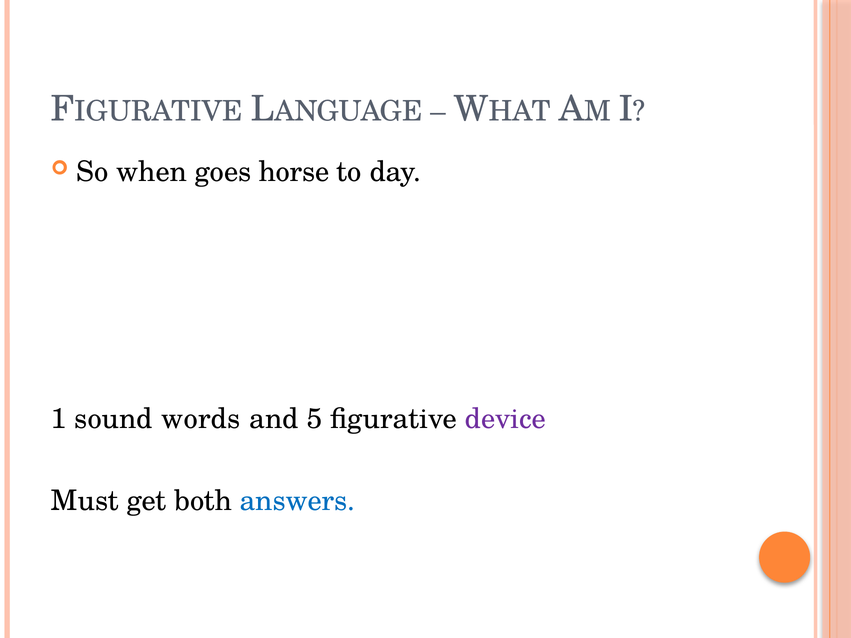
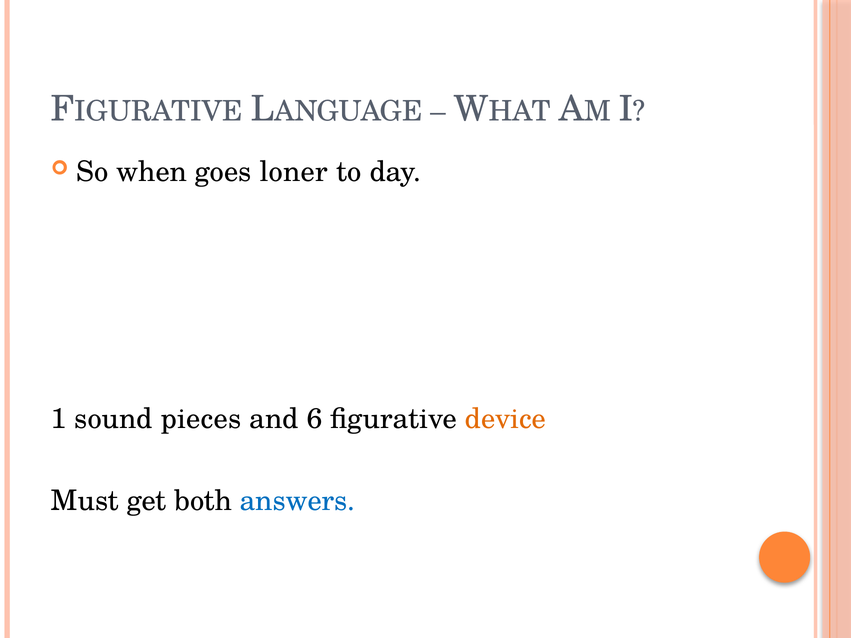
horse: horse -> loner
words: words -> pieces
5: 5 -> 6
device colour: purple -> orange
